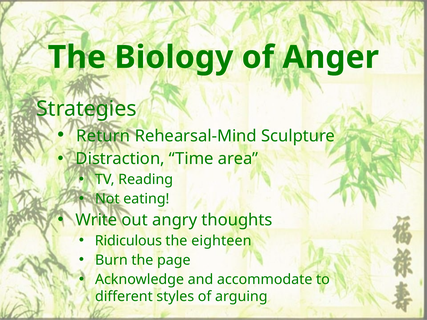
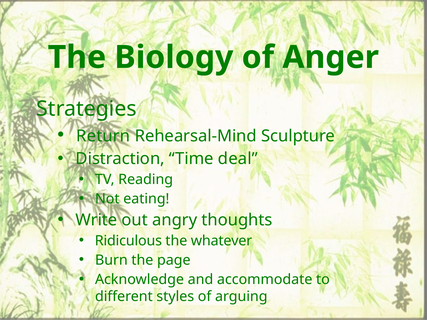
area: area -> deal
eighteen: eighteen -> whatever
